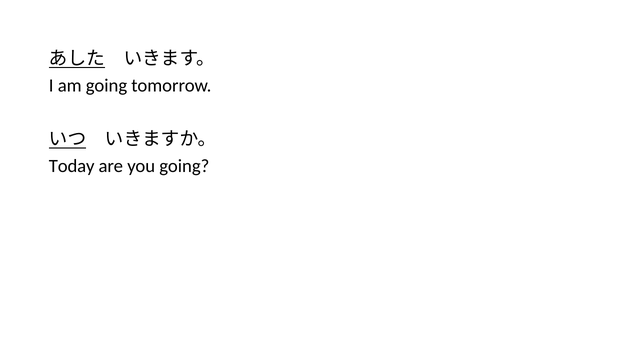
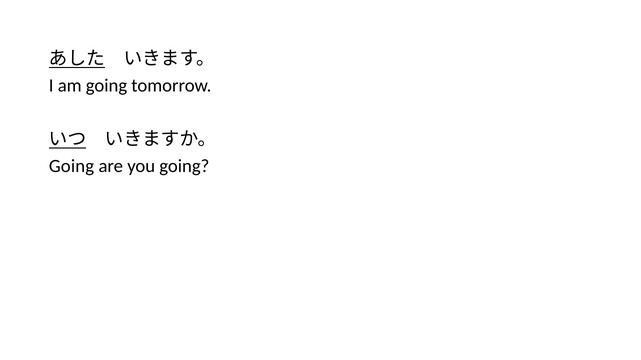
Today at (72, 166): Today -> Going
